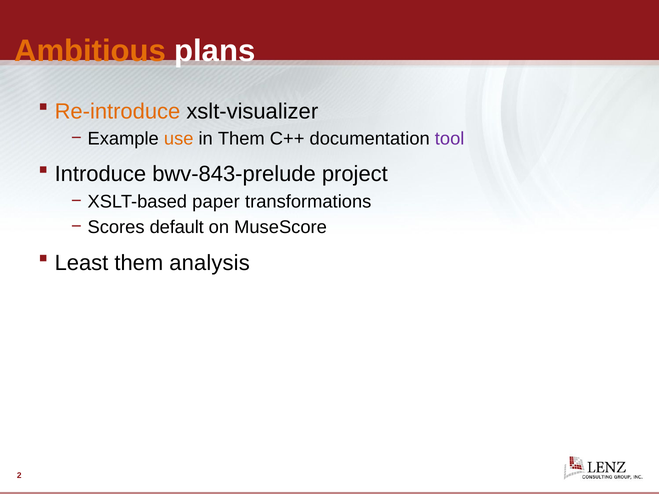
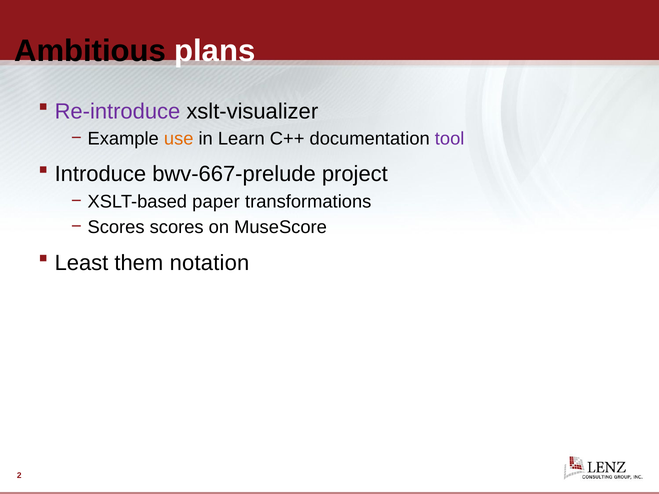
Ambitious colour: orange -> black
Re-introduce colour: orange -> purple
in Them: Them -> Learn
bwv-843-prelude: bwv-843-prelude -> bwv-667-prelude
Scores default: default -> scores
analysis: analysis -> notation
